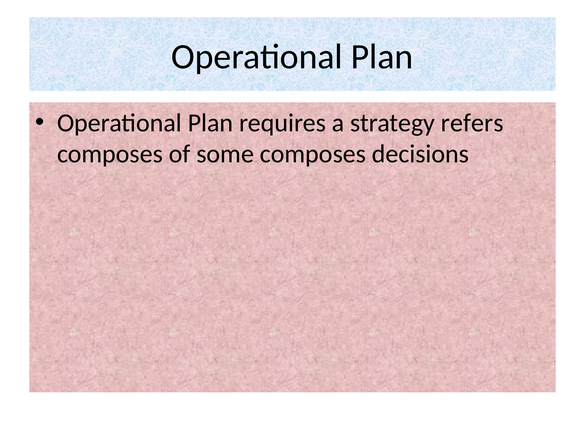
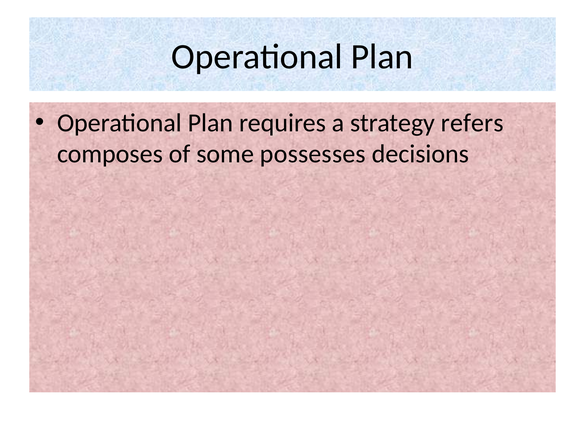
some composes: composes -> possesses
